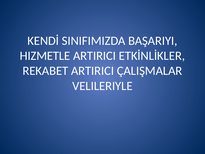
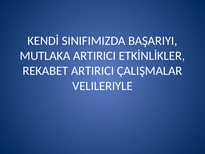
HIZMETLE: HIZMETLE -> MUTLAKA
